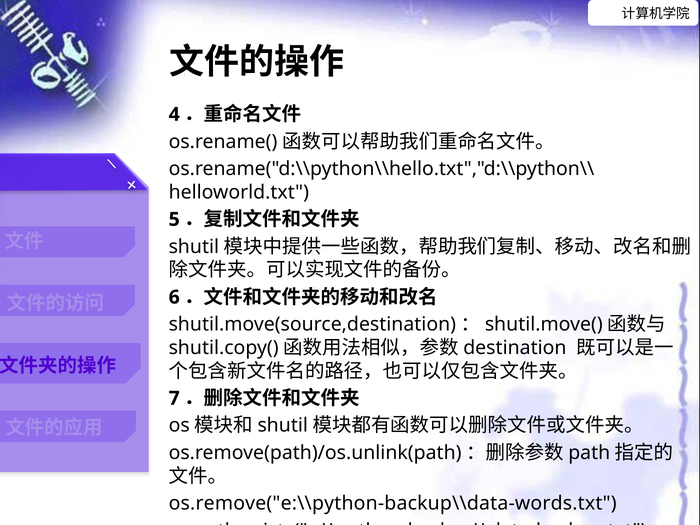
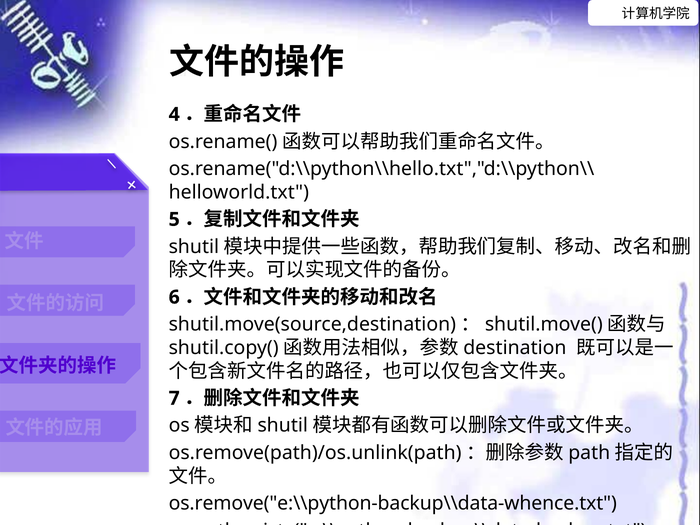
os.remove("e:\\python-backup\\data-words.txt: os.remove("e:\\python-backup\\data-words.txt -> os.remove("e:\\python-backup\\data-whence.txt
